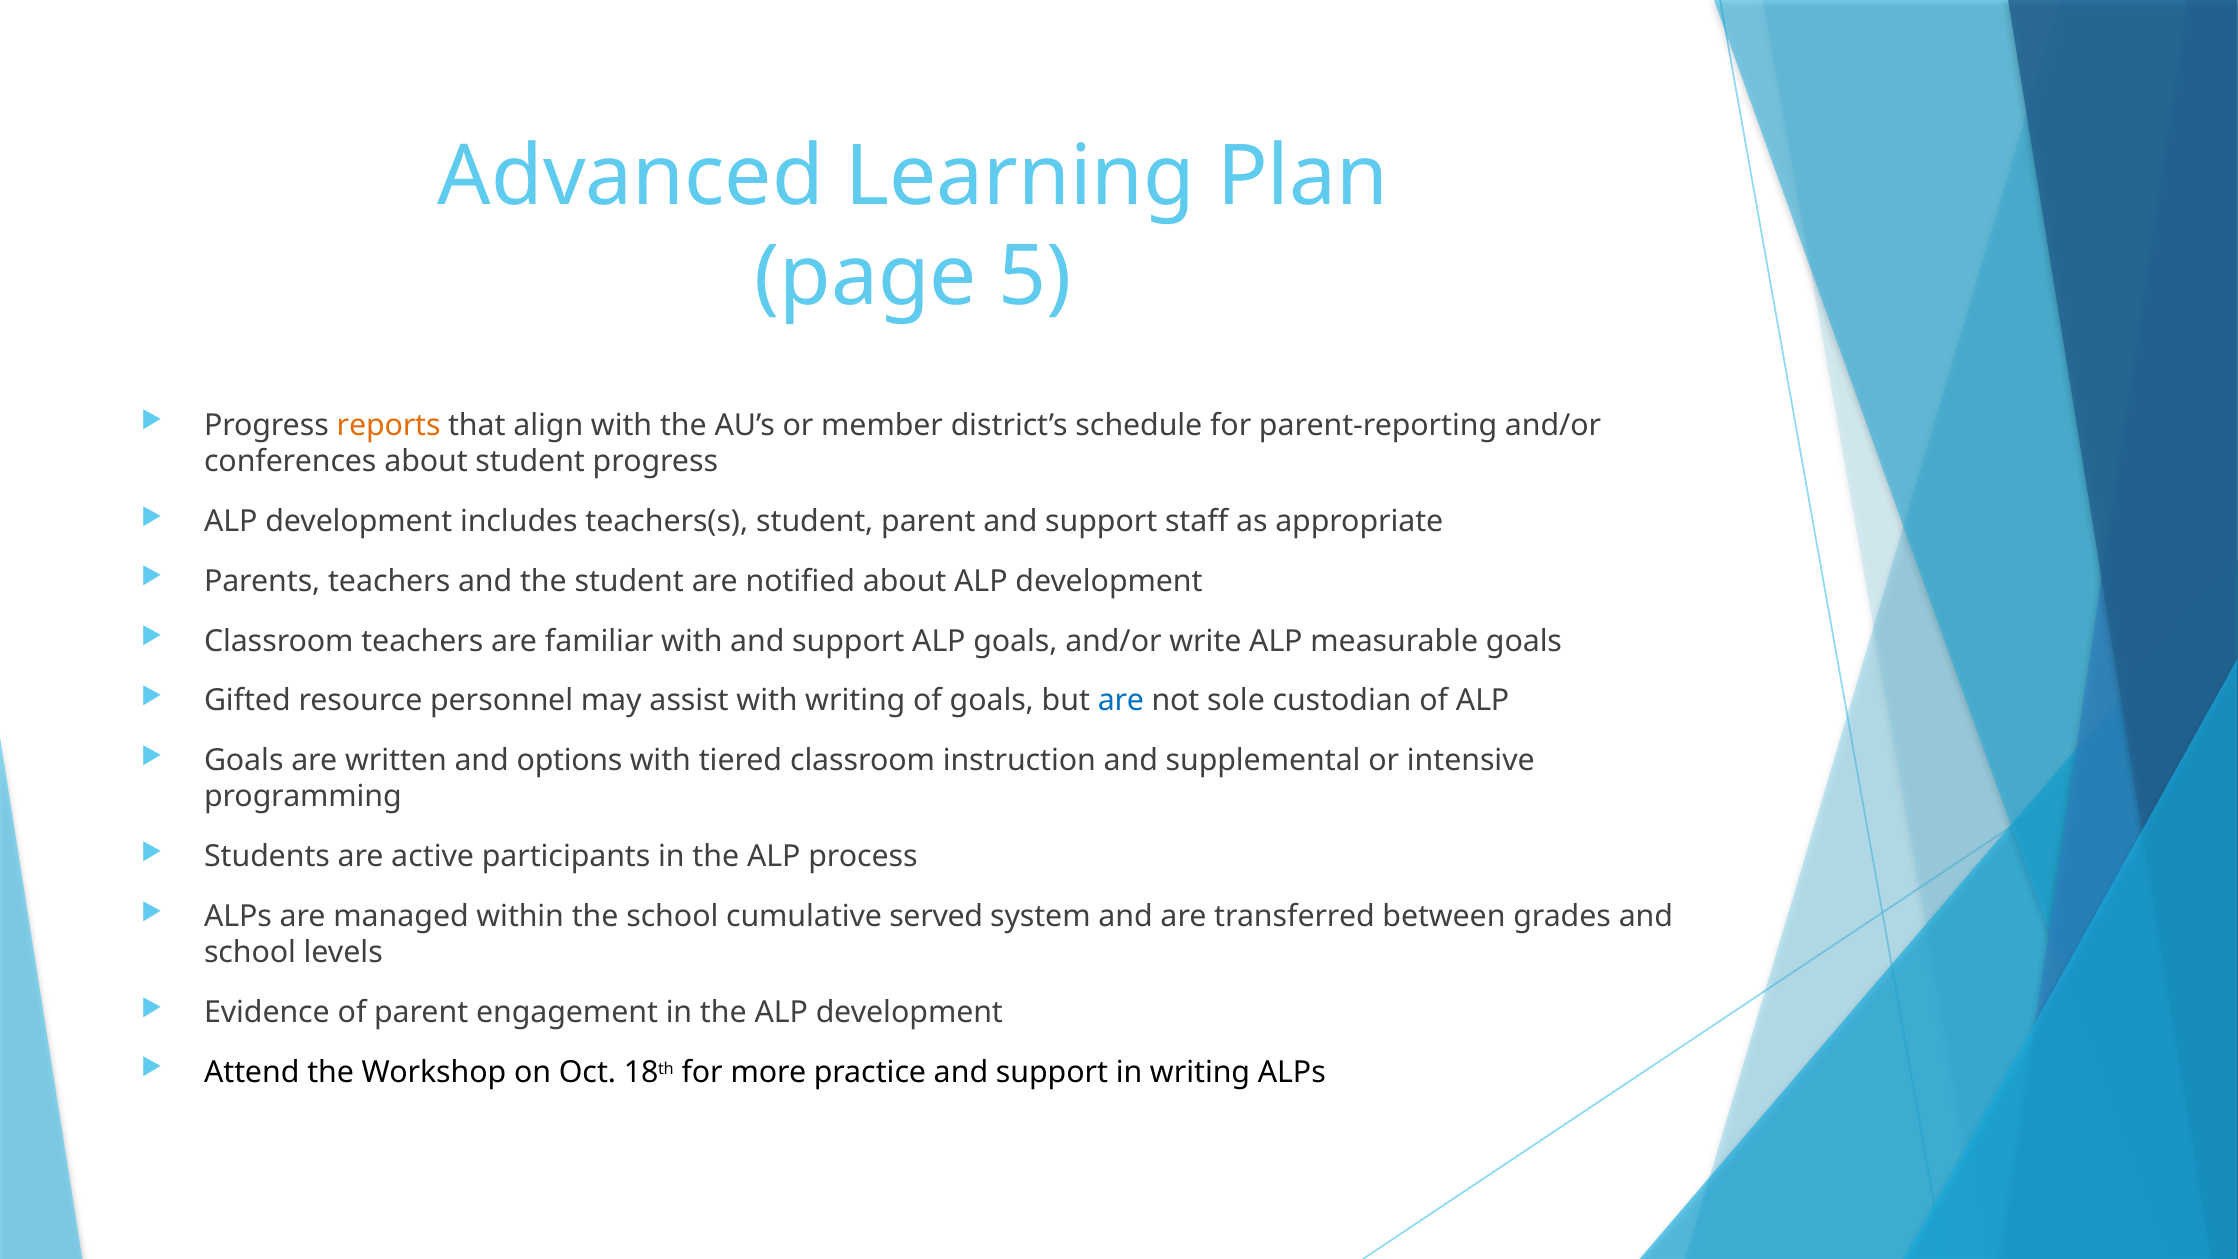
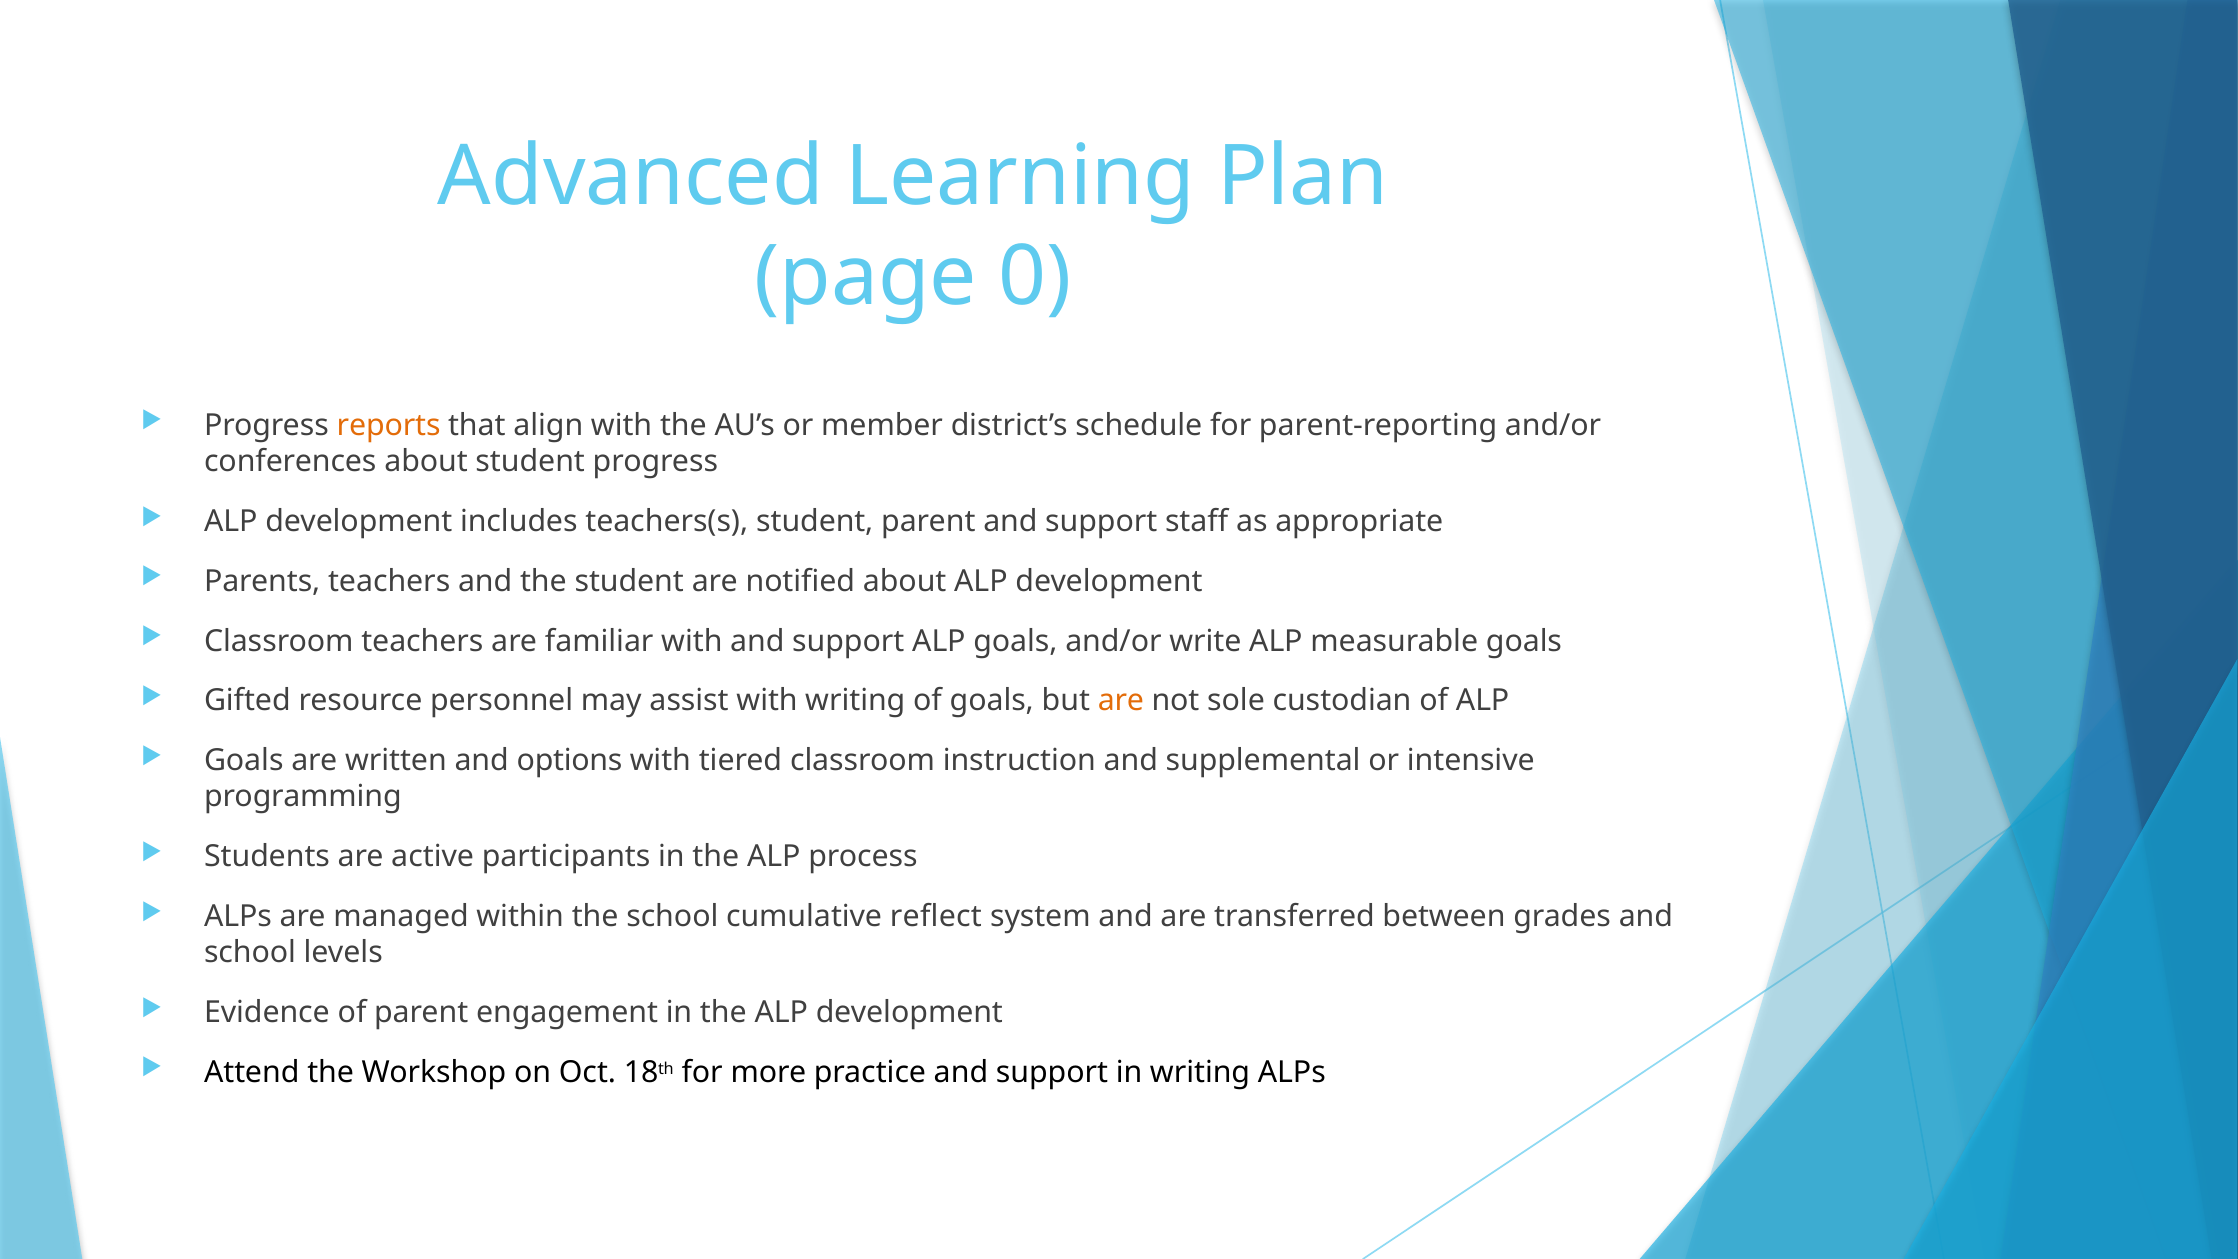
5: 5 -> 0
are at (1121, 701) colour: blue -> orange
served: served -> reflect
